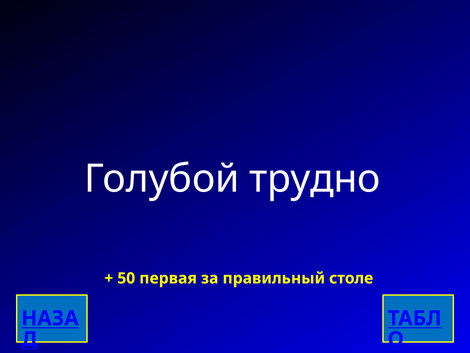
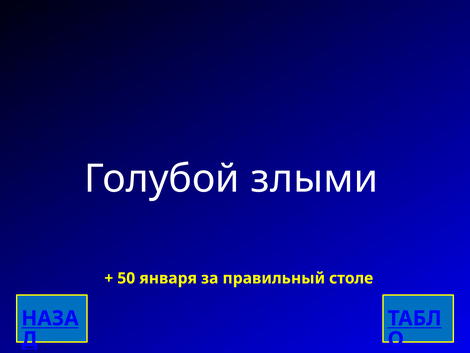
трудно: трудно -> злыми
первая: первая -> января
